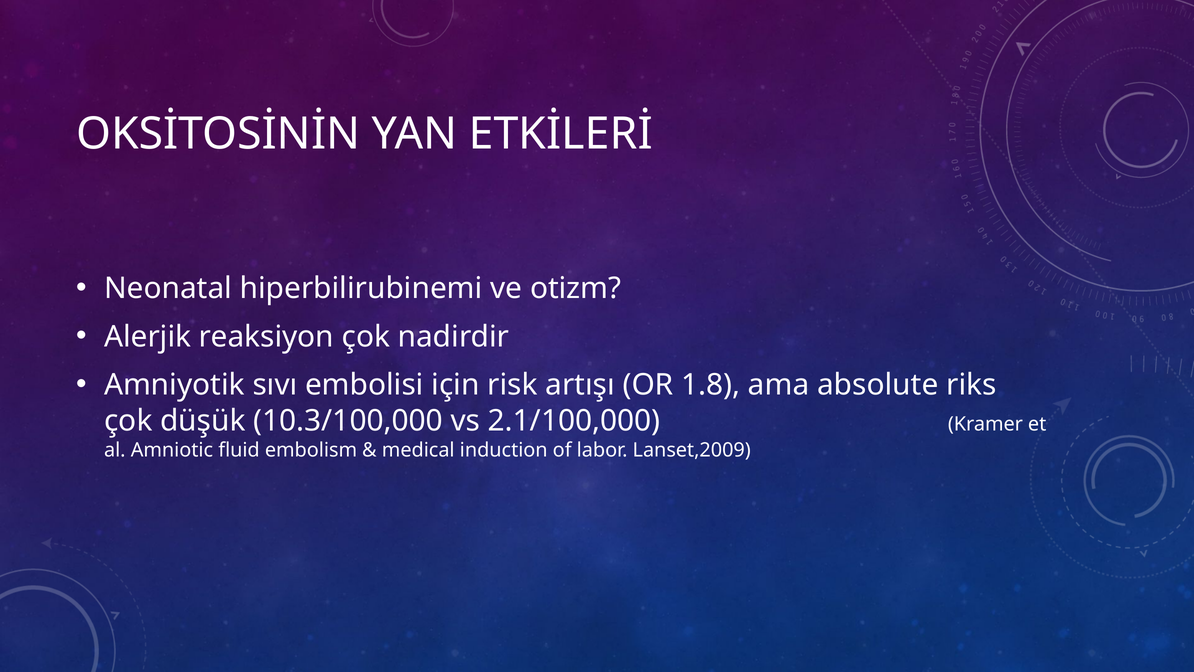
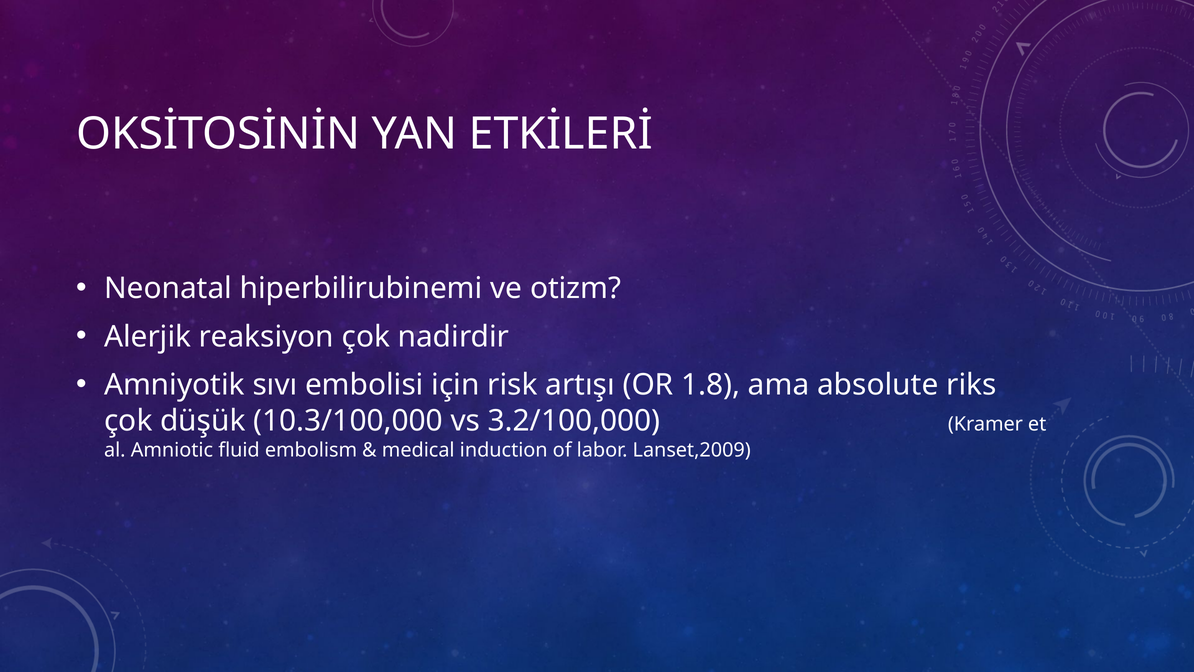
2.1/100,000: 2.1/100,000 -> 3.2/100,000
